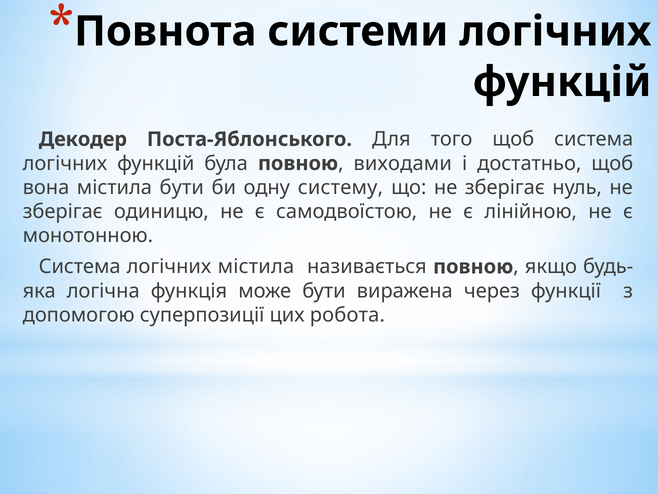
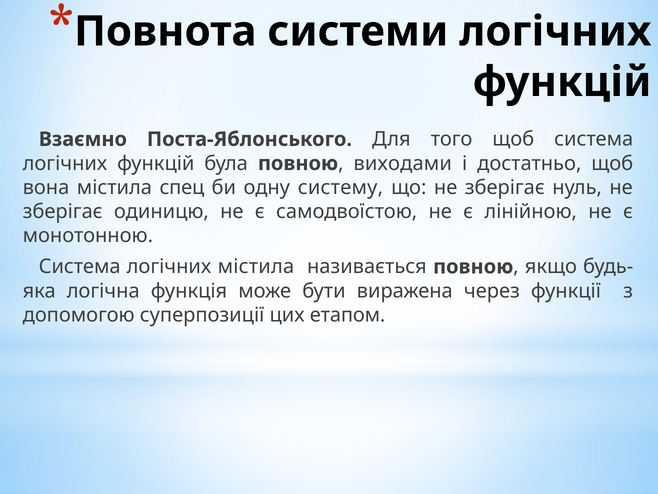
Декодер: Декодер -> Взаємно
містила бути: бути -> спец
робота: робота -> етапом
